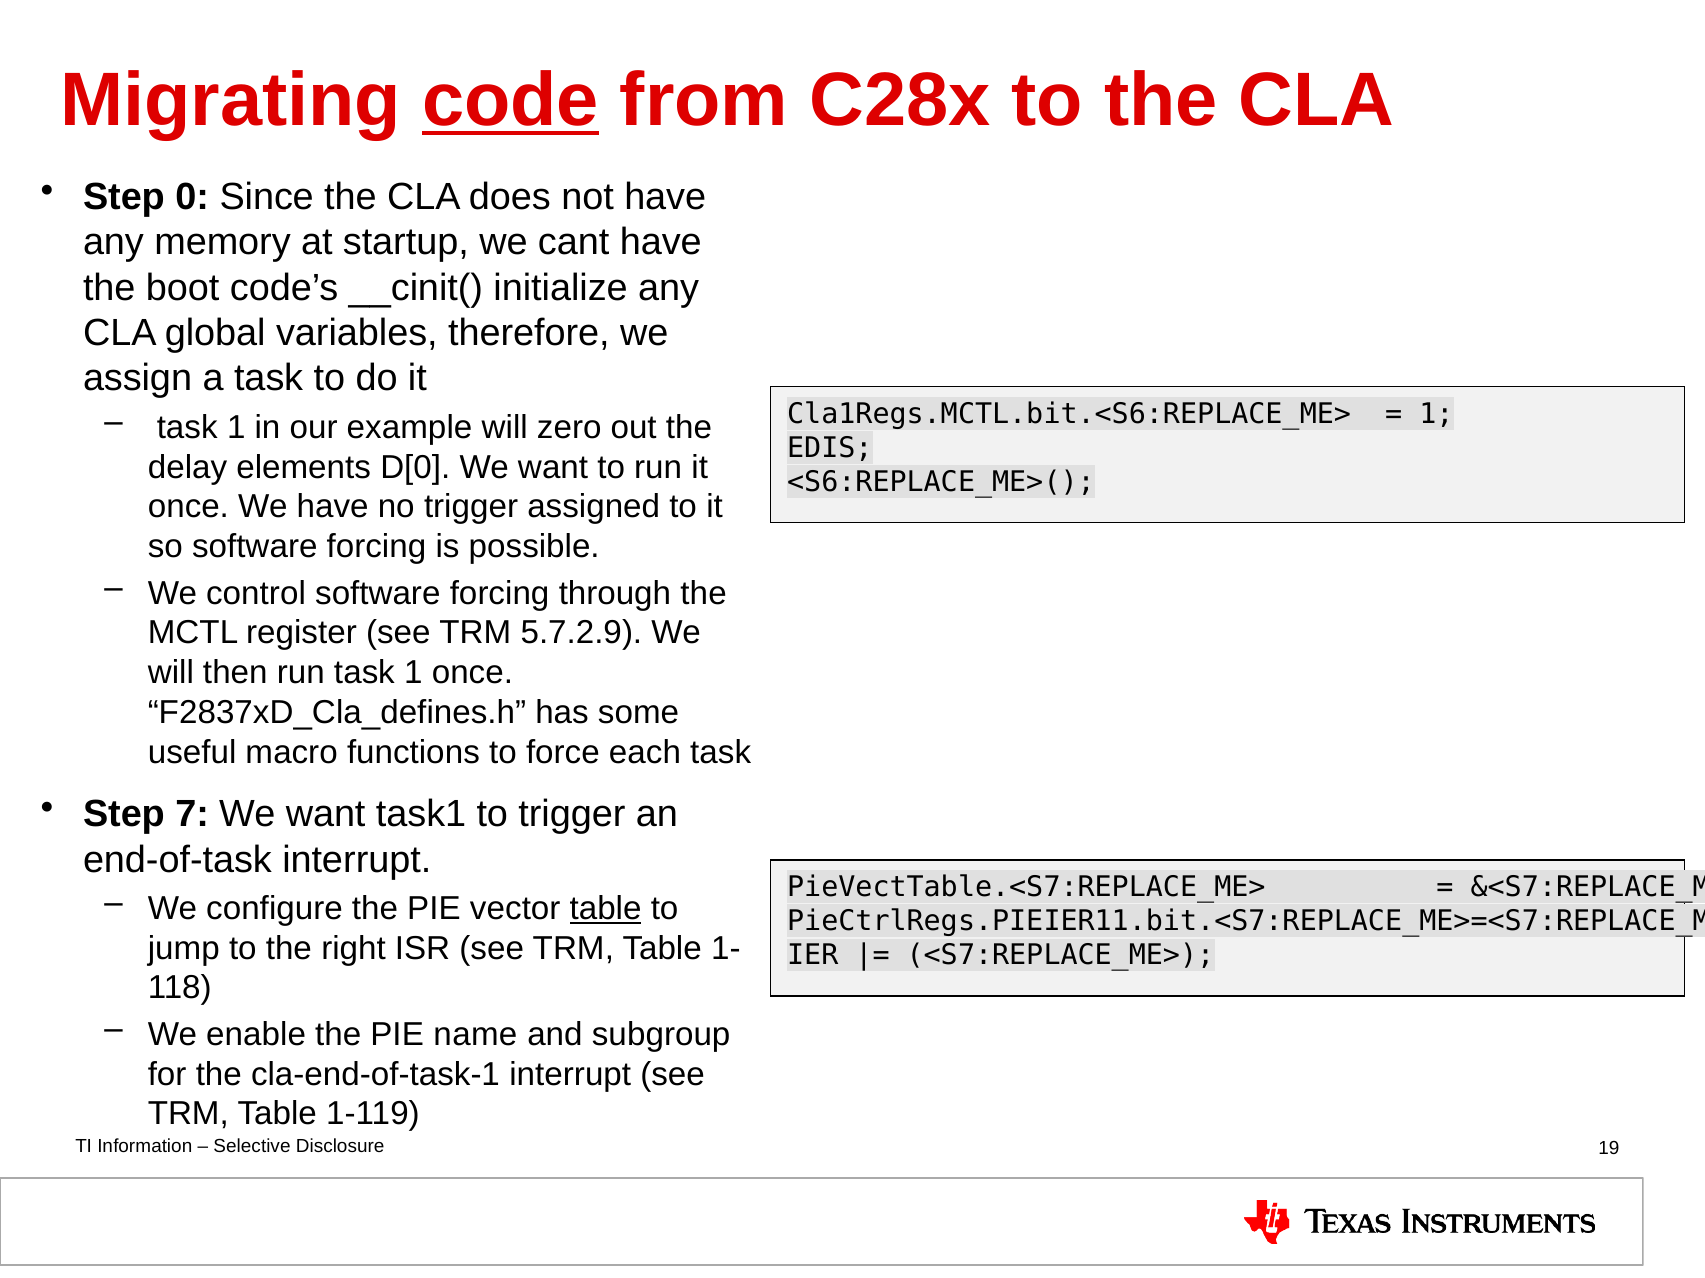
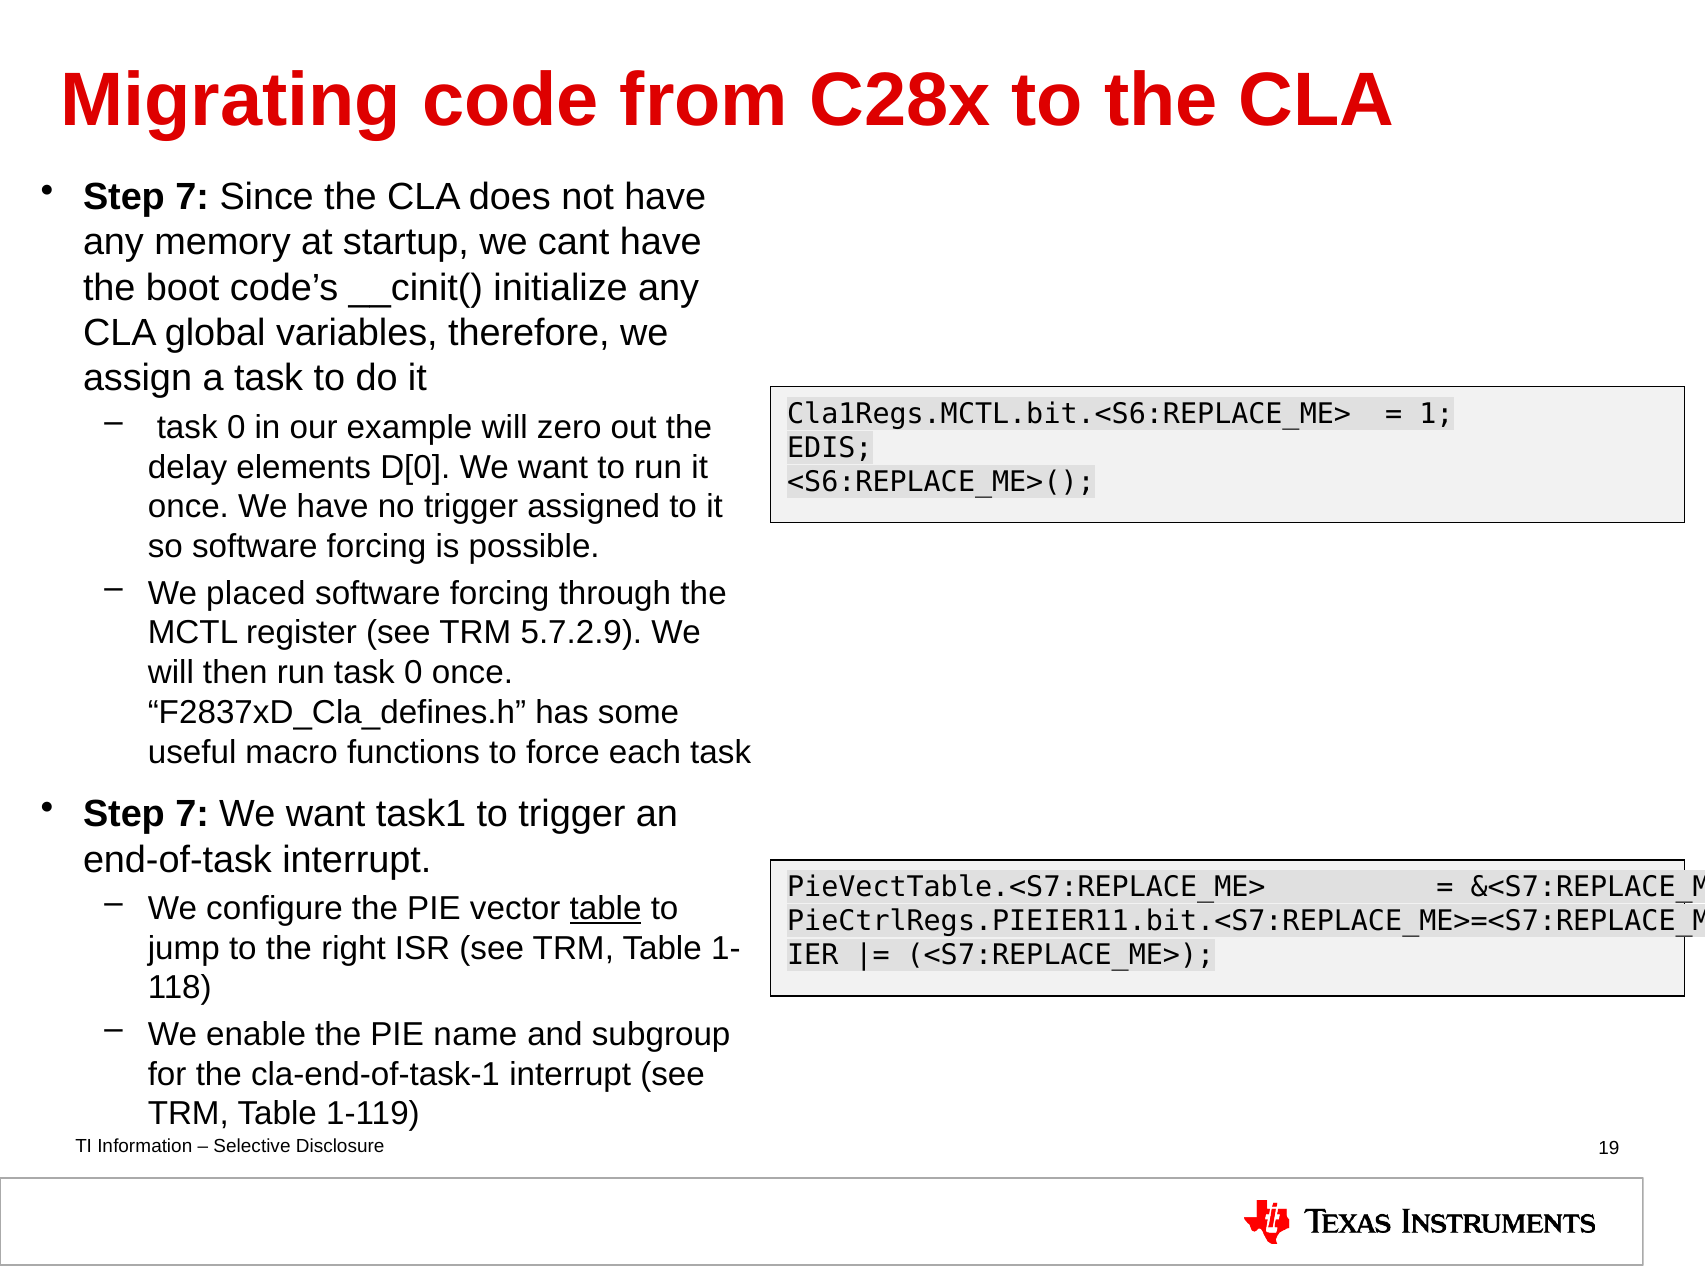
code underline: present -> none
0 at (192, 197): 0 -> 7
1 at (236, 428): 1 -> 0
control: control -> placed
run task 1: 1 -> 0
